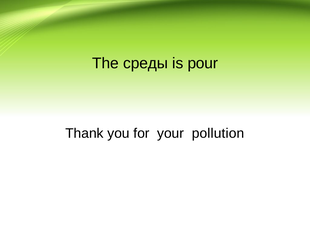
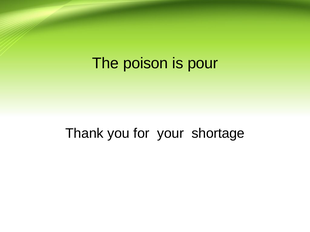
среды: среды -> poison
pollution: pollution -> shortage
